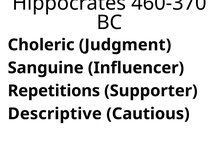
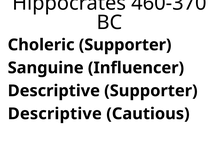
Choleric Judgment: Judgment -> Supporter
Repetitions at (54, 91): Repetitions -> Descriptive
